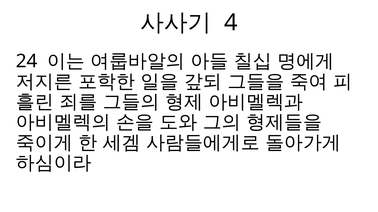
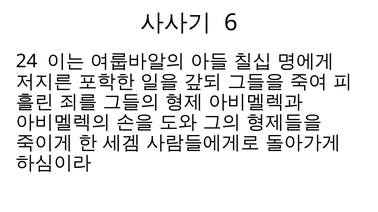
4: 4 -> 6
